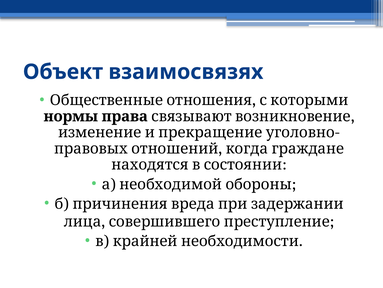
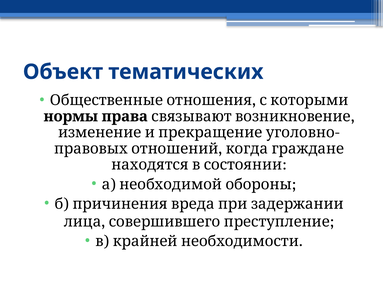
взаимосвязях: взаимосвязях -> тематических
